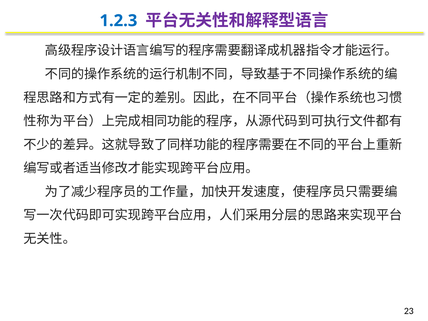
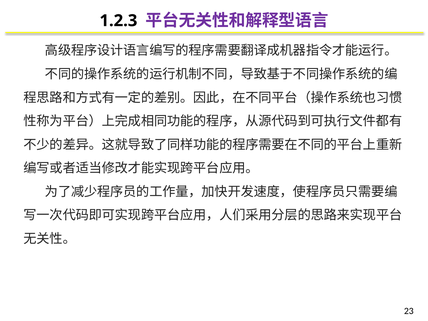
1.2.3 colour: blue -> black
